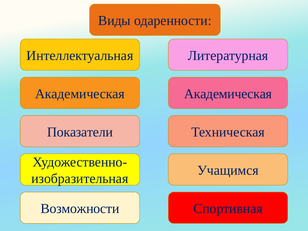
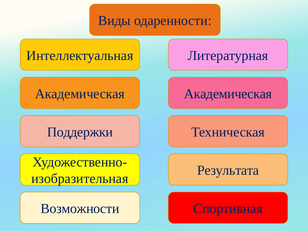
Показатели: Показатели -> Поддержки
Учащимся: Учащимся -> Результата
